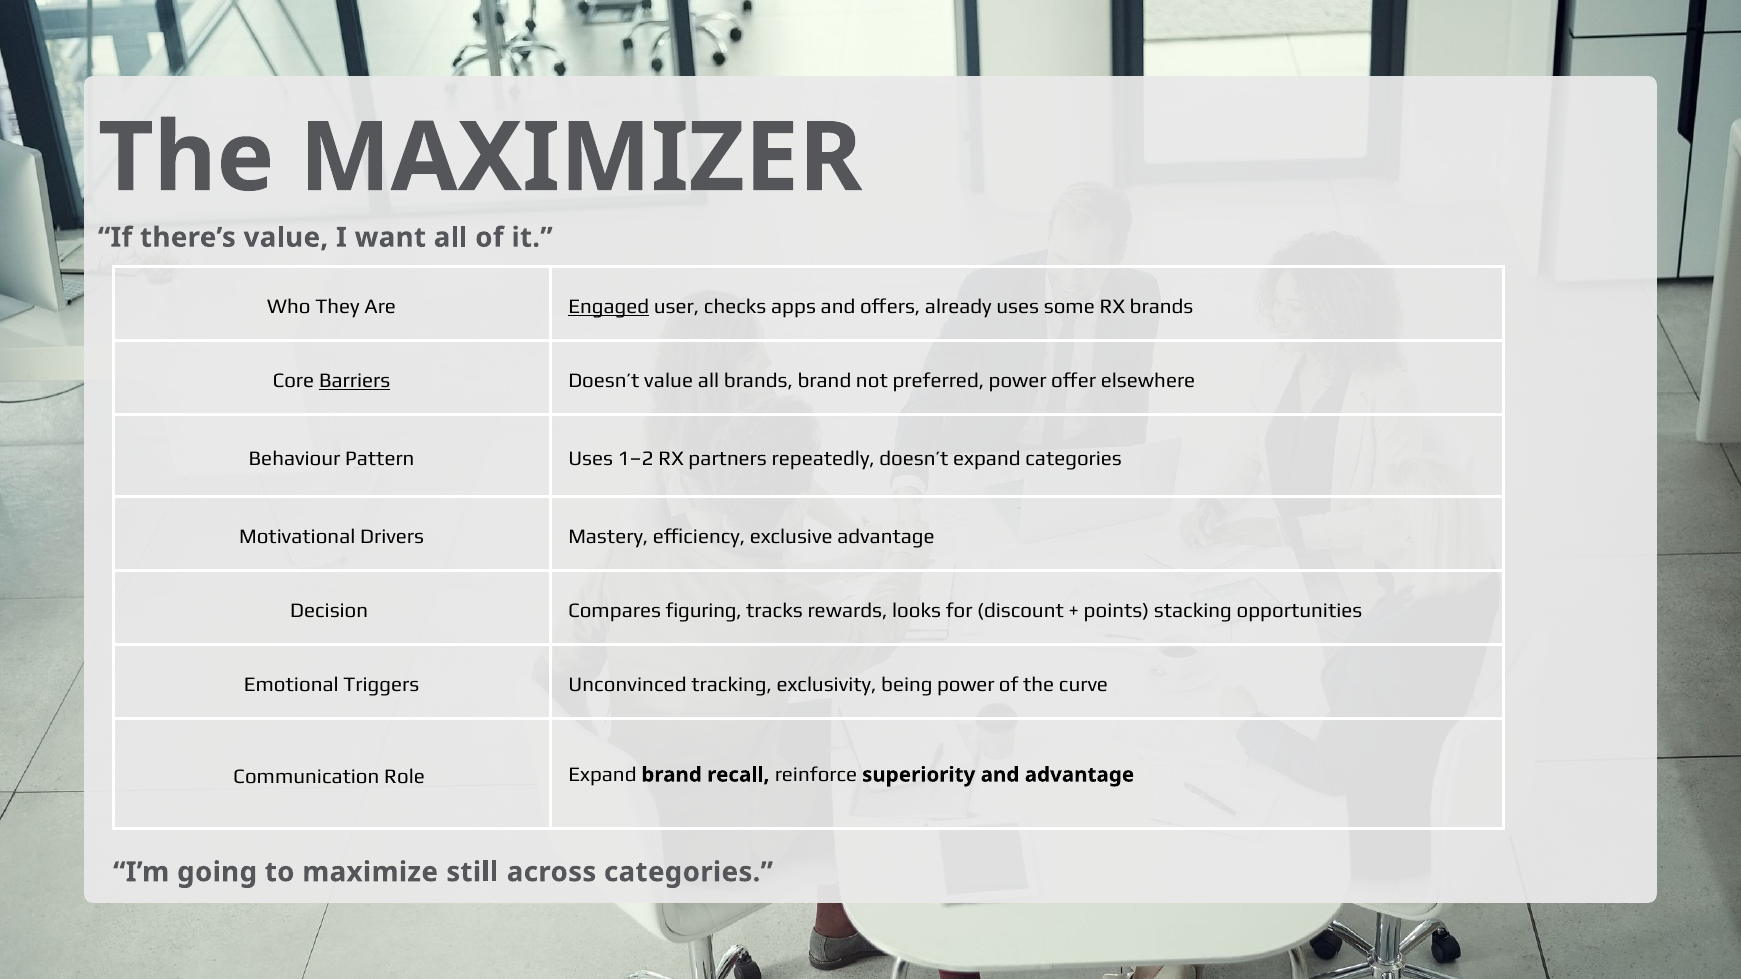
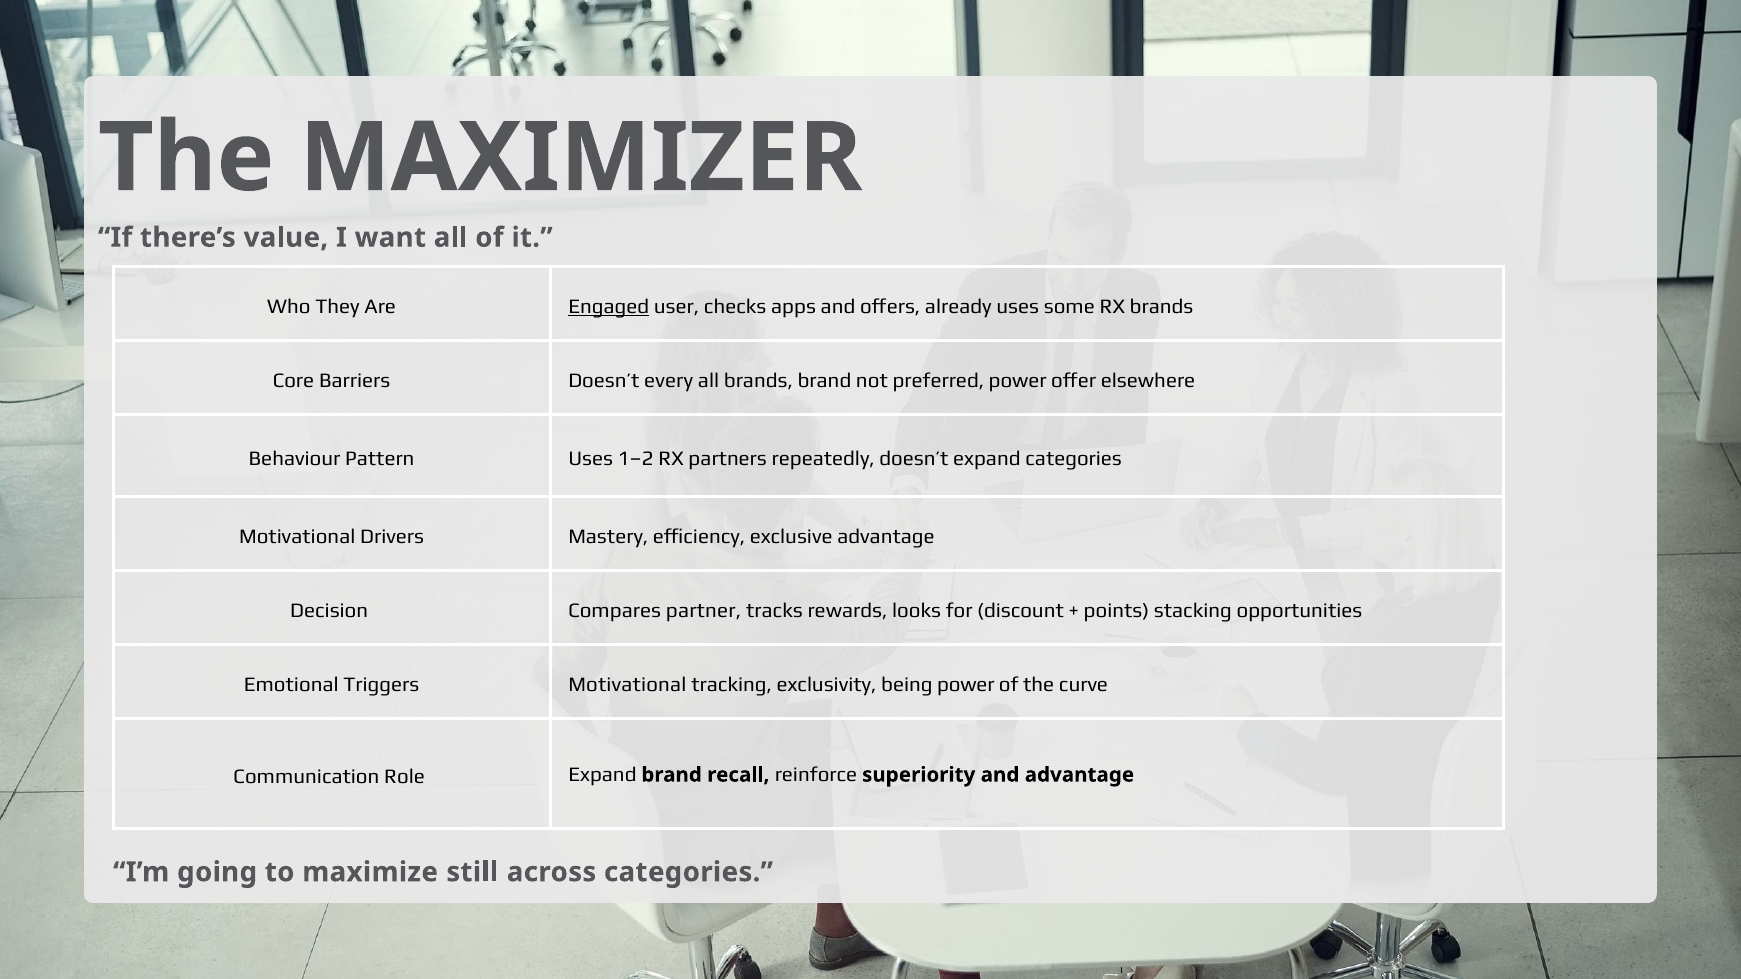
Barriers underline: present -> none
Doesn’t value: value -> every
figuring: figuring -> partner
Triggers Unconvinced: Unconvinced -> Motivational
